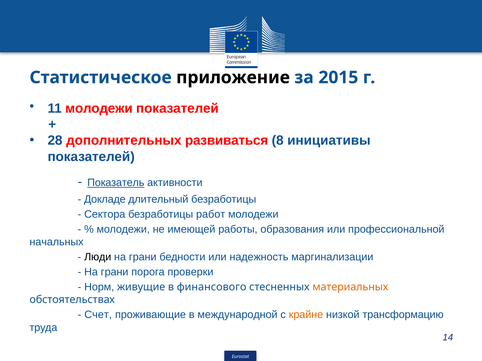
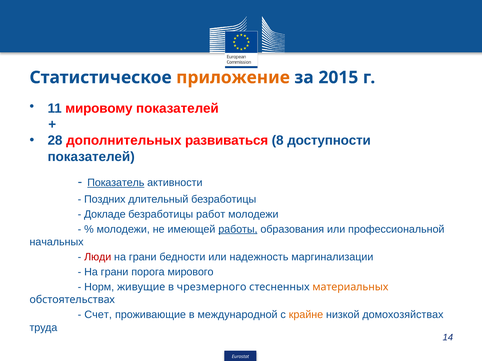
приложение colour: black -> orange
11 молодежи: молодежи -> мировому
инициативы: инициативы -> доступности
Докладе: Докладе -> Поздних
Сектора: Сектора -> Докладе
работы underline: none -> present
Люди colour: black -> red
проверки: проверки -> мирового
финансового: финансового -> чрезмерного
трансформацию: трансформацию -> домохозяйствах
